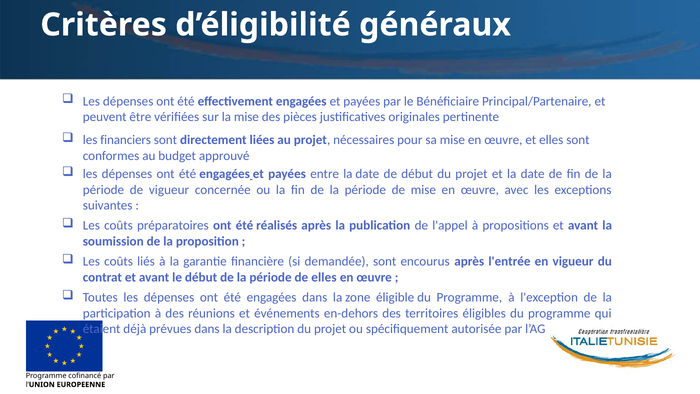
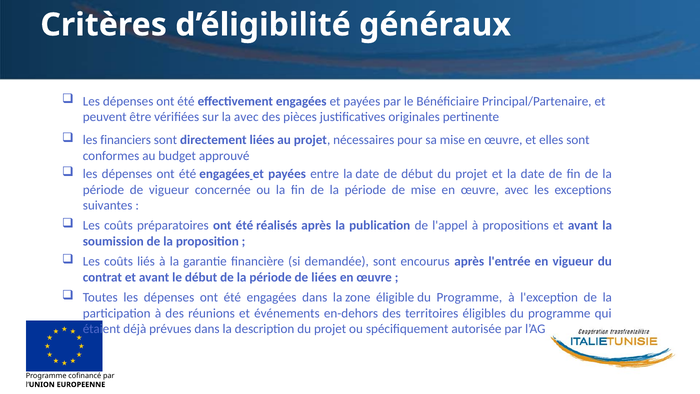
la mise: mise -> avec
de elles: elles -> liées
